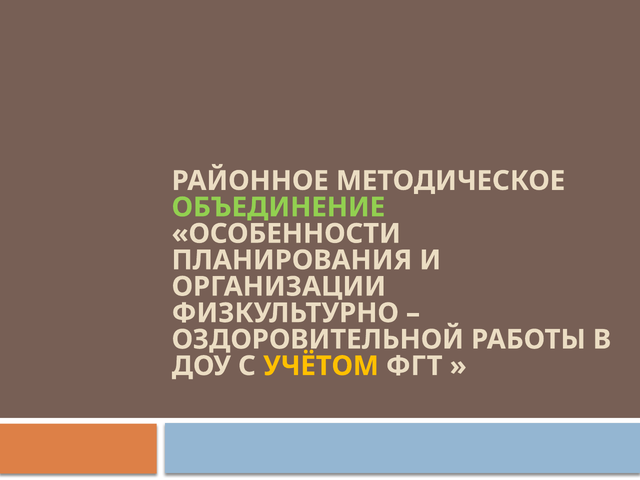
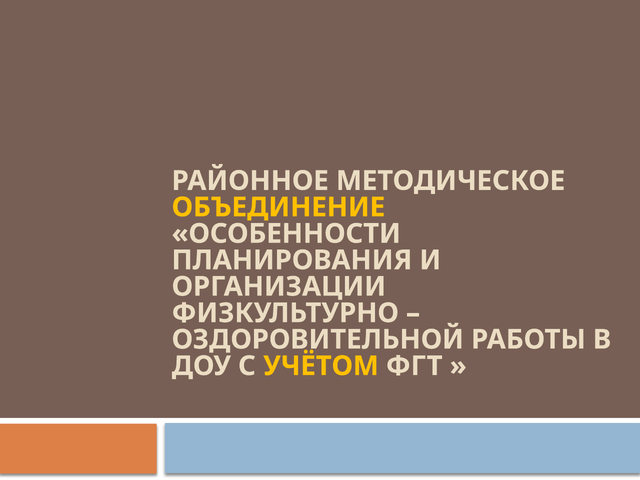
ОБЪЕДИНЕНИЕ colour: light green -> yellow
